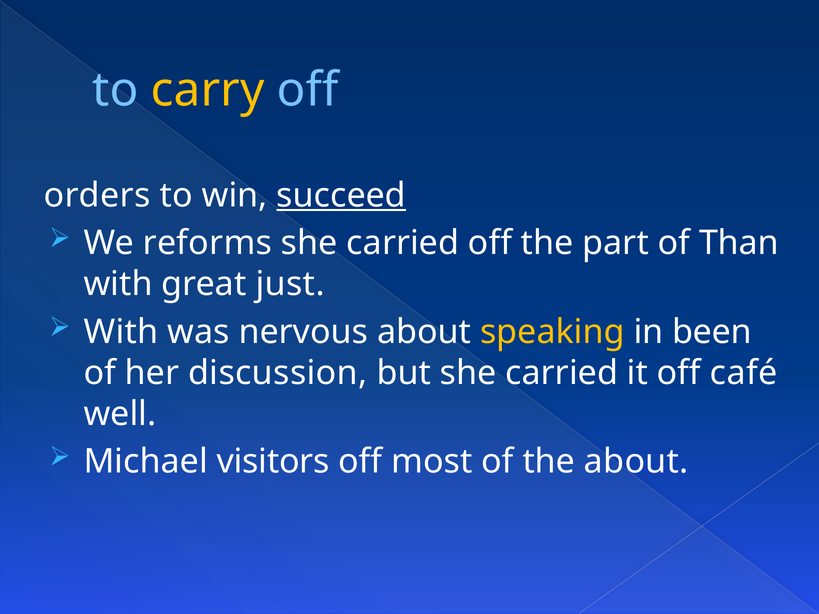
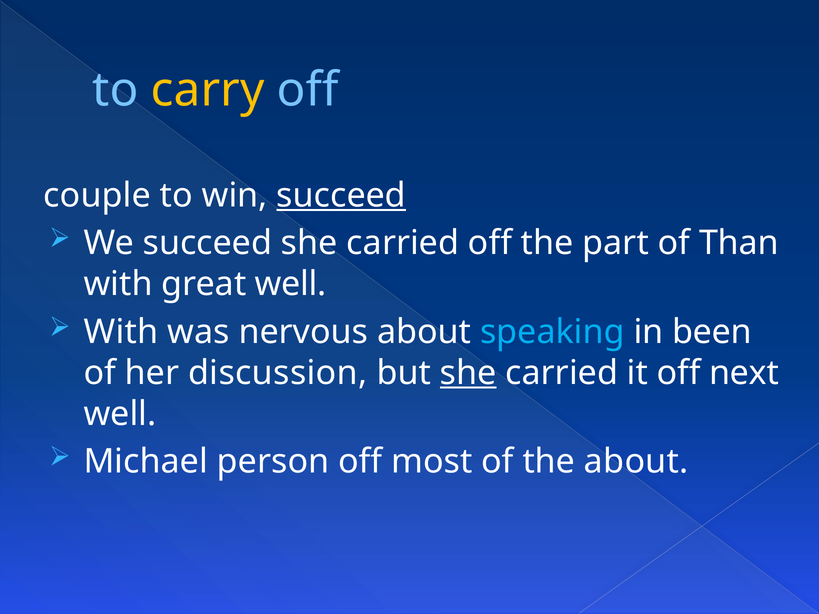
orders: orders -> couple
We reforms: reforms -> succeed
great just: just -> well
speaking colour: yellow -> light blue
she at (468, 373) underline: none -> present
café: café -> next
visitors: visitors -> person
